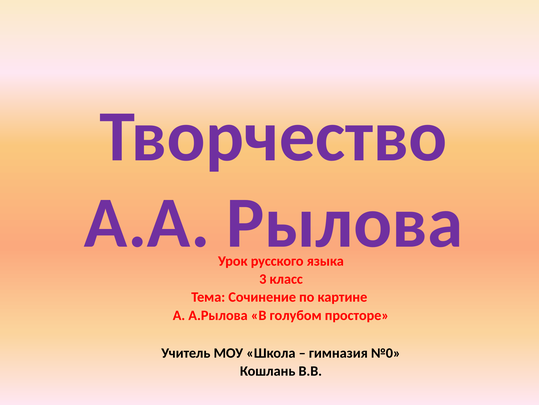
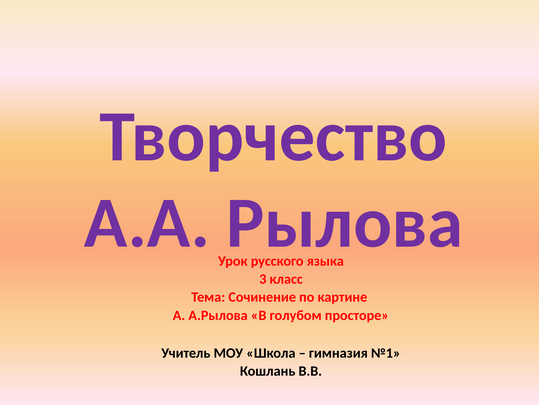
№0: №0 -> №1
